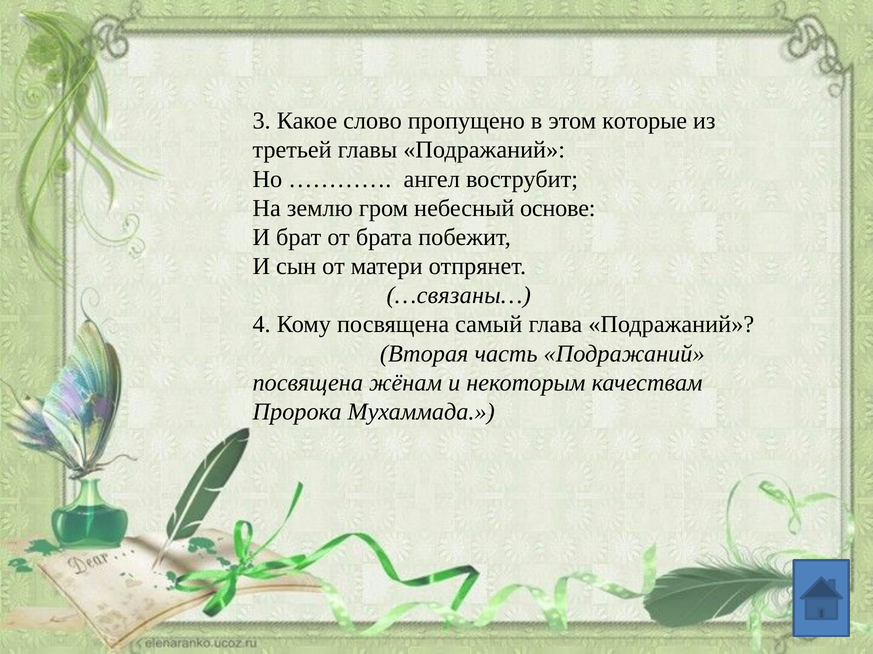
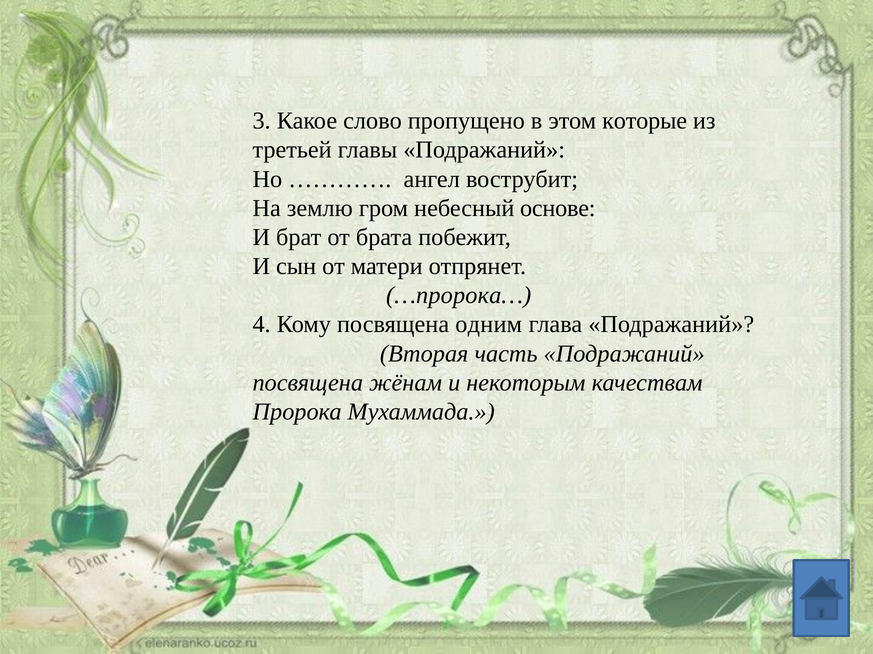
…связаны…: …связаны… -> …пророка…
самый: самый -> одним
